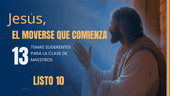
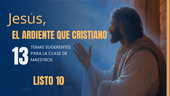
MOVERSE: MOVERSE -> ARDIENTE
COMIENZA: COMIENZA -> CRISTIANO
